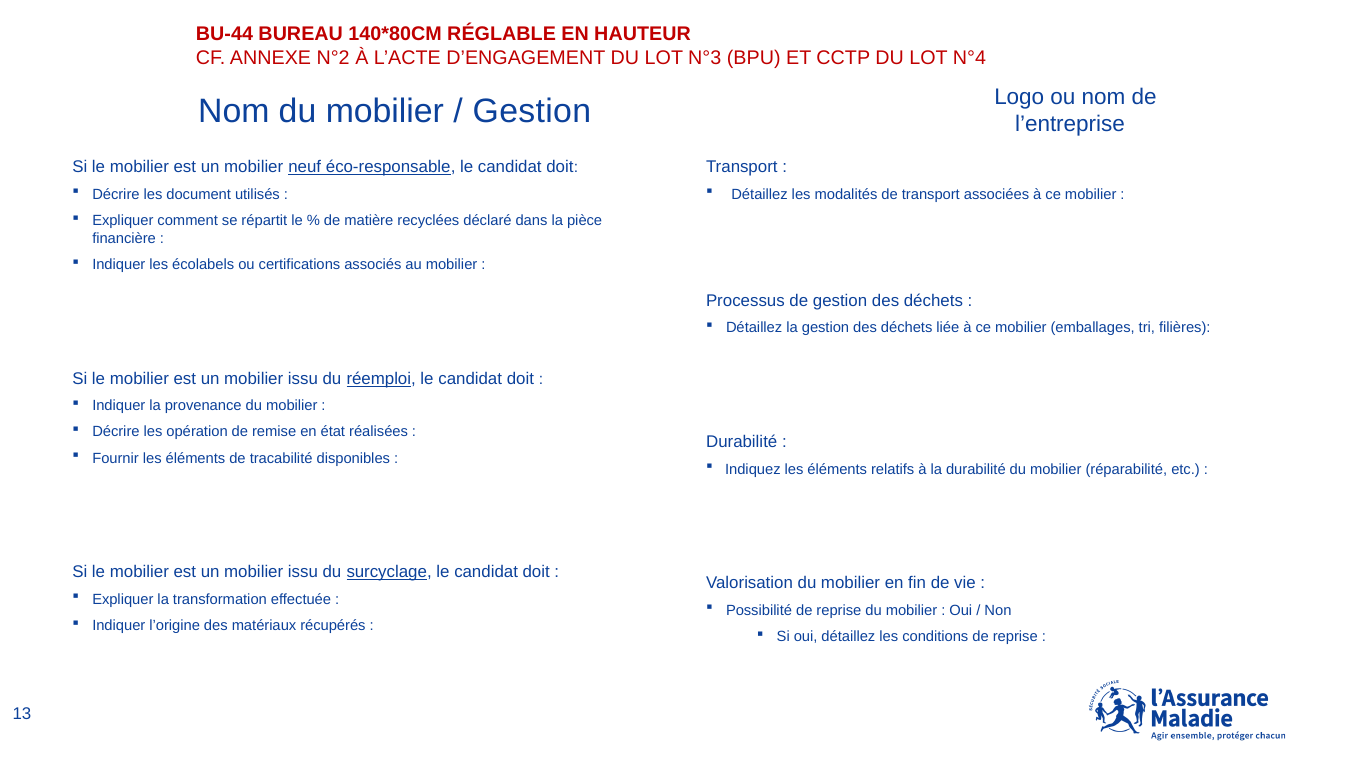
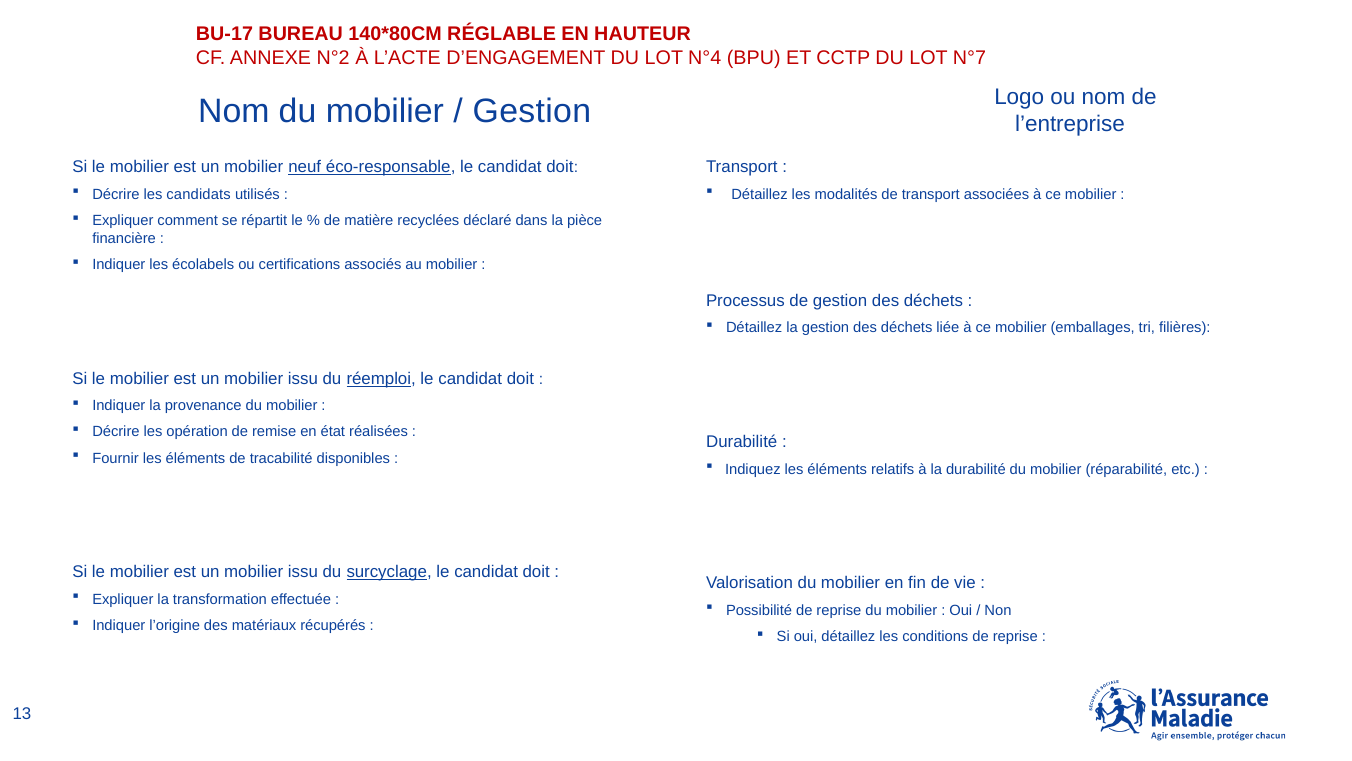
BU-44: BU-44 -> BU-17
N°3: N°3 -> N°4
N°4: N°4 -> N°7
document: document -> candidats
